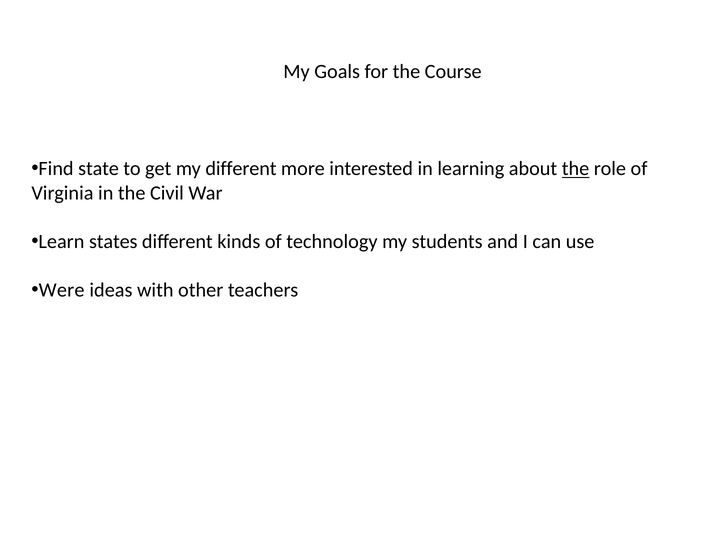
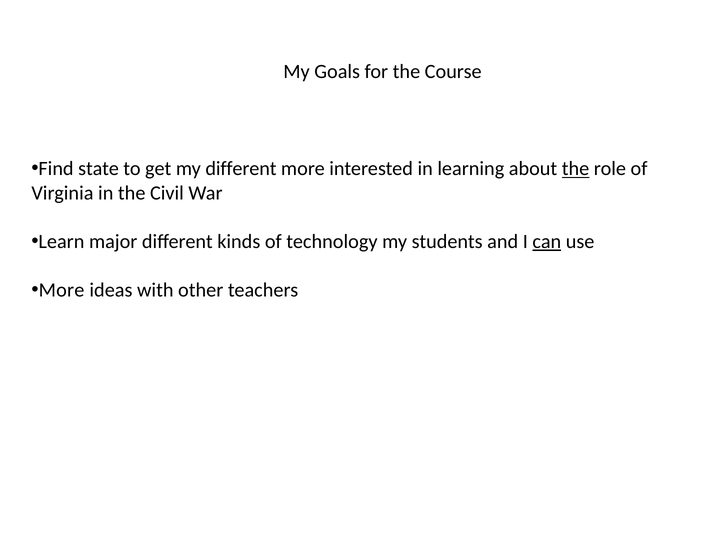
states: states -> major
can underline: none -> present
Were at (62, 290): Were -> More
